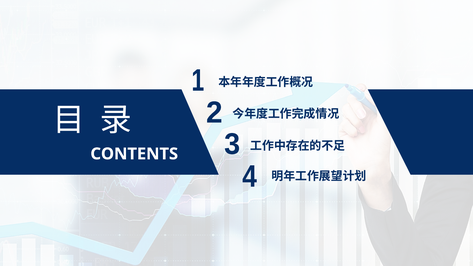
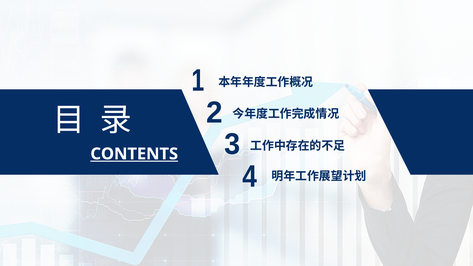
CONTENTS underline: none -> present
